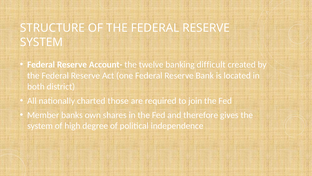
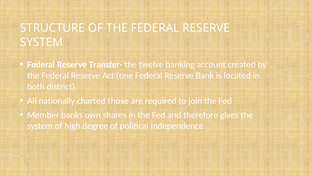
Account-: Account- -> Transfer-
difficult: difficult -> account
